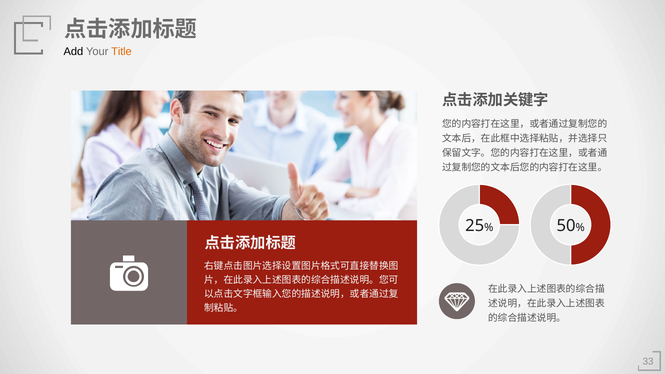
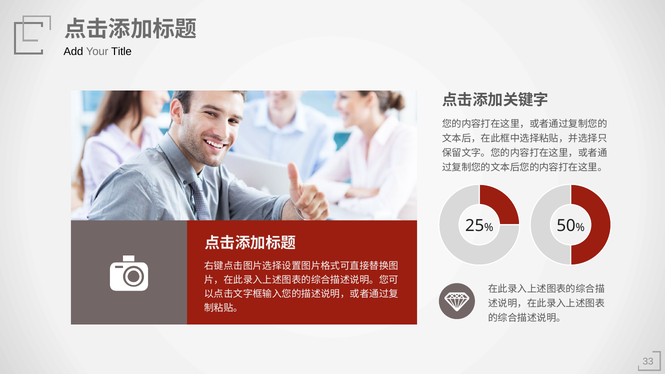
Title colour: orange -> black
